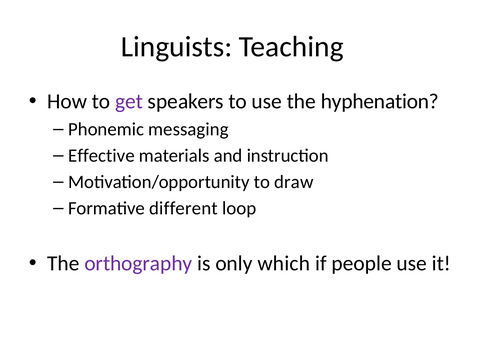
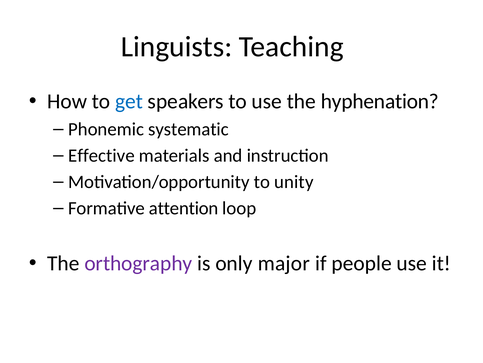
get colour: purple -> blue
messaging: messaging -> systematic
draw: draw -> unity
different: different -> attention
which: which -> major
